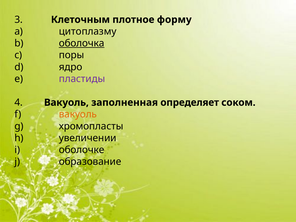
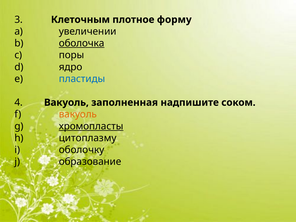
цитоплазму: цитоплазму -> увеличении
пластиды colour: purple -> blue
определяет: определяет -> надпишите
хромопласты underline: none -> present
увеличении: увеличении -> цитоплазму
оболочке: оболочке -> оболочку
